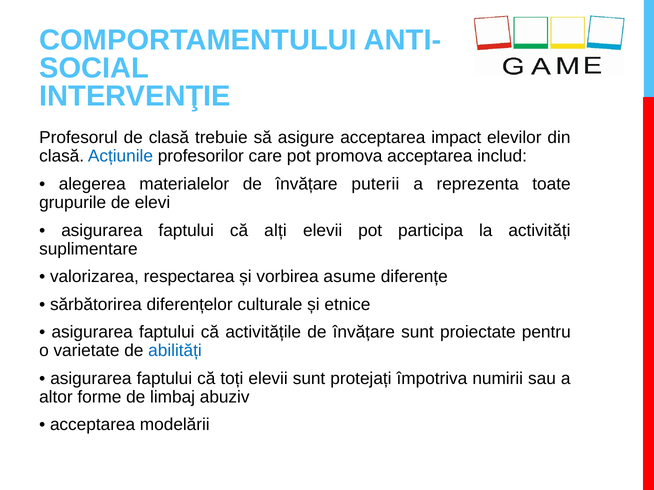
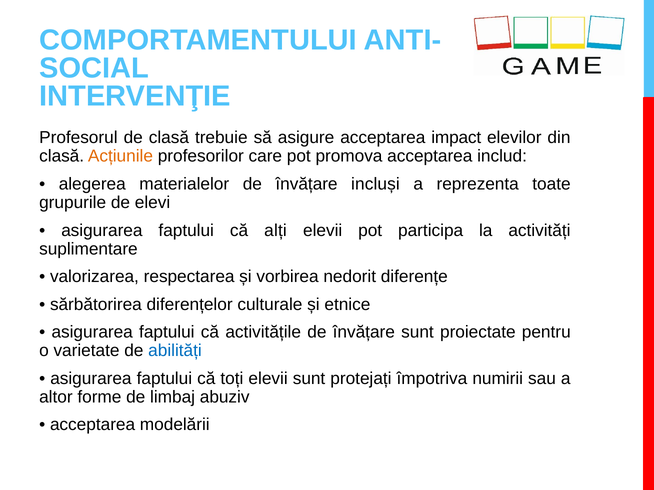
Acțiunile colour: blue -> orange
puterii: puterii -> incluși
asume: asume -> nedorit
